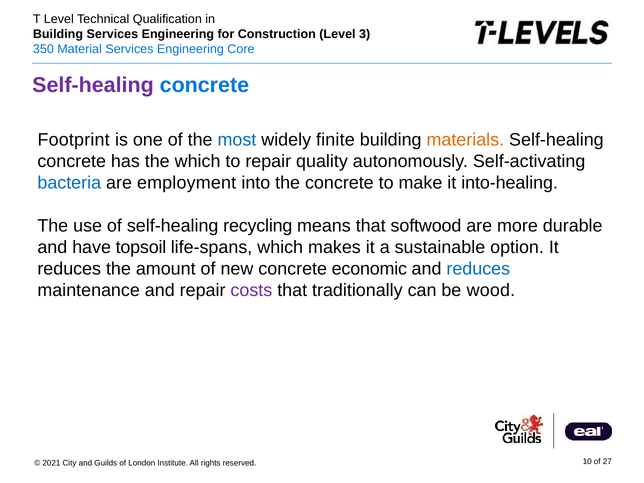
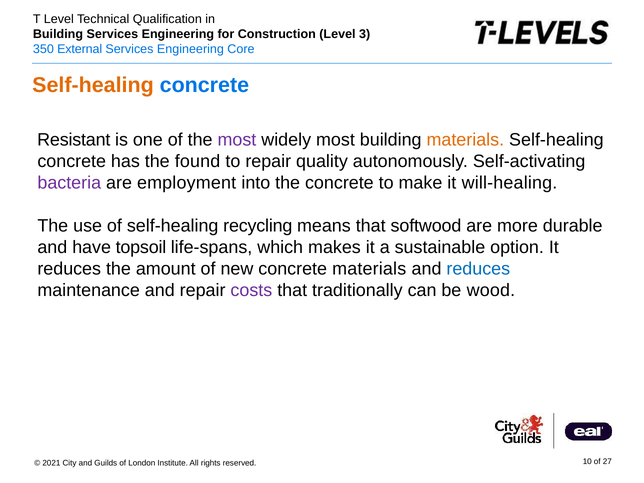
Material: Material -> External
Self-healing at (93, 85) colour: purple -> orange
Footprint: Footprint -> Resistant
most at (237, 140) colour: blue -> purple
widely finite: finite -> most
the which: which -> found
bacteria colour: blue -> purple
into-healing: into-healing -> will-healing
concrete economic: economic -> materials
